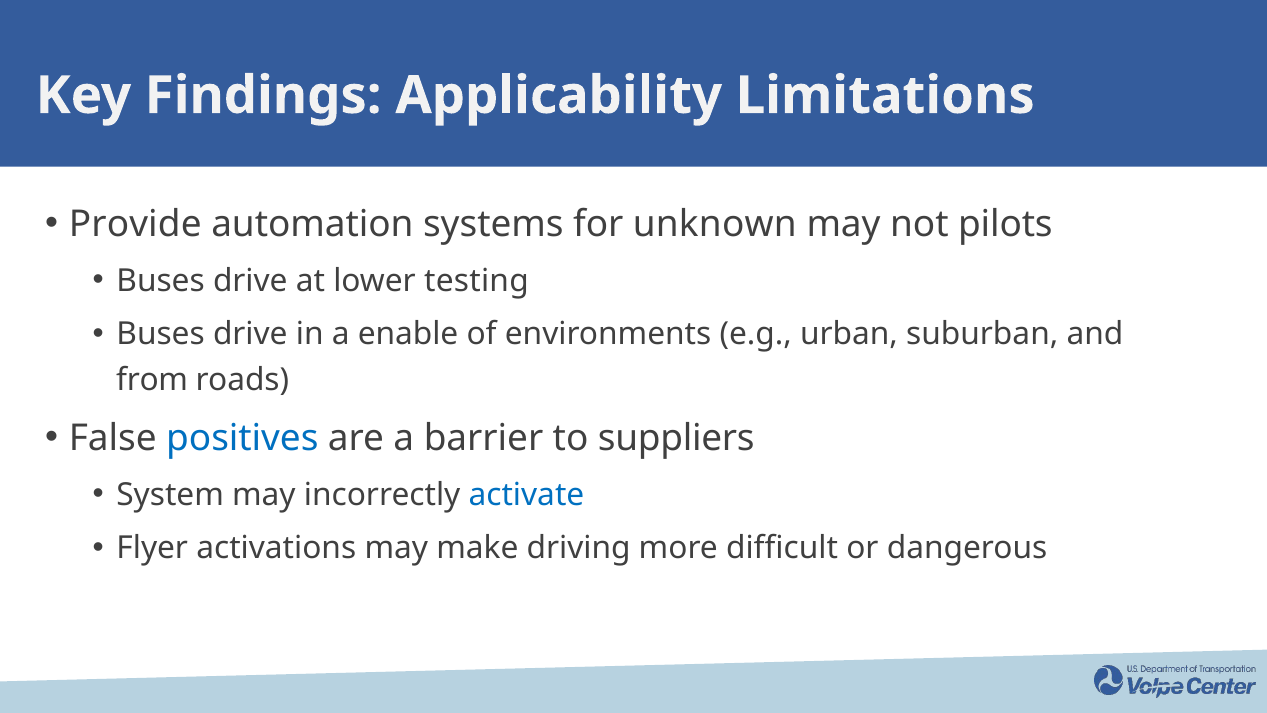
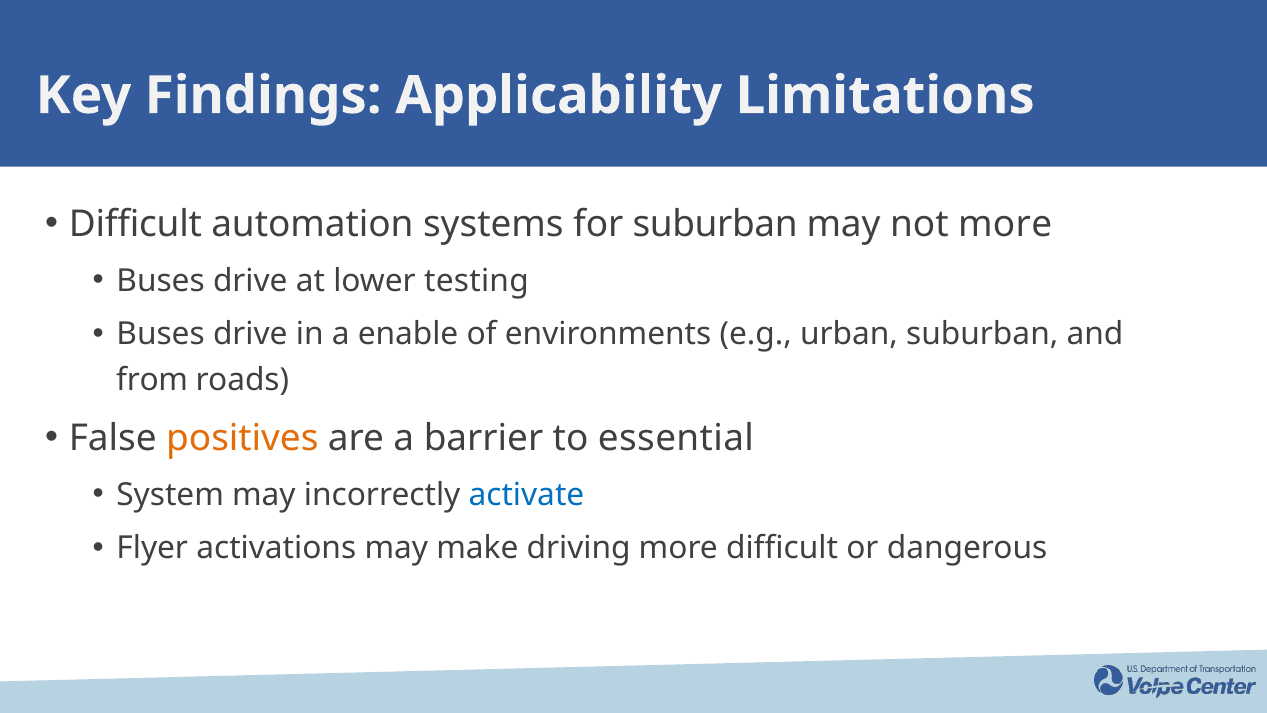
Provide at (135, 224): Provide -> Difficult
for unknown: unknown -> suburban
not pilots: pilots -> more
positives colour: blue -> orange
suppliers: suppliers -> essential
